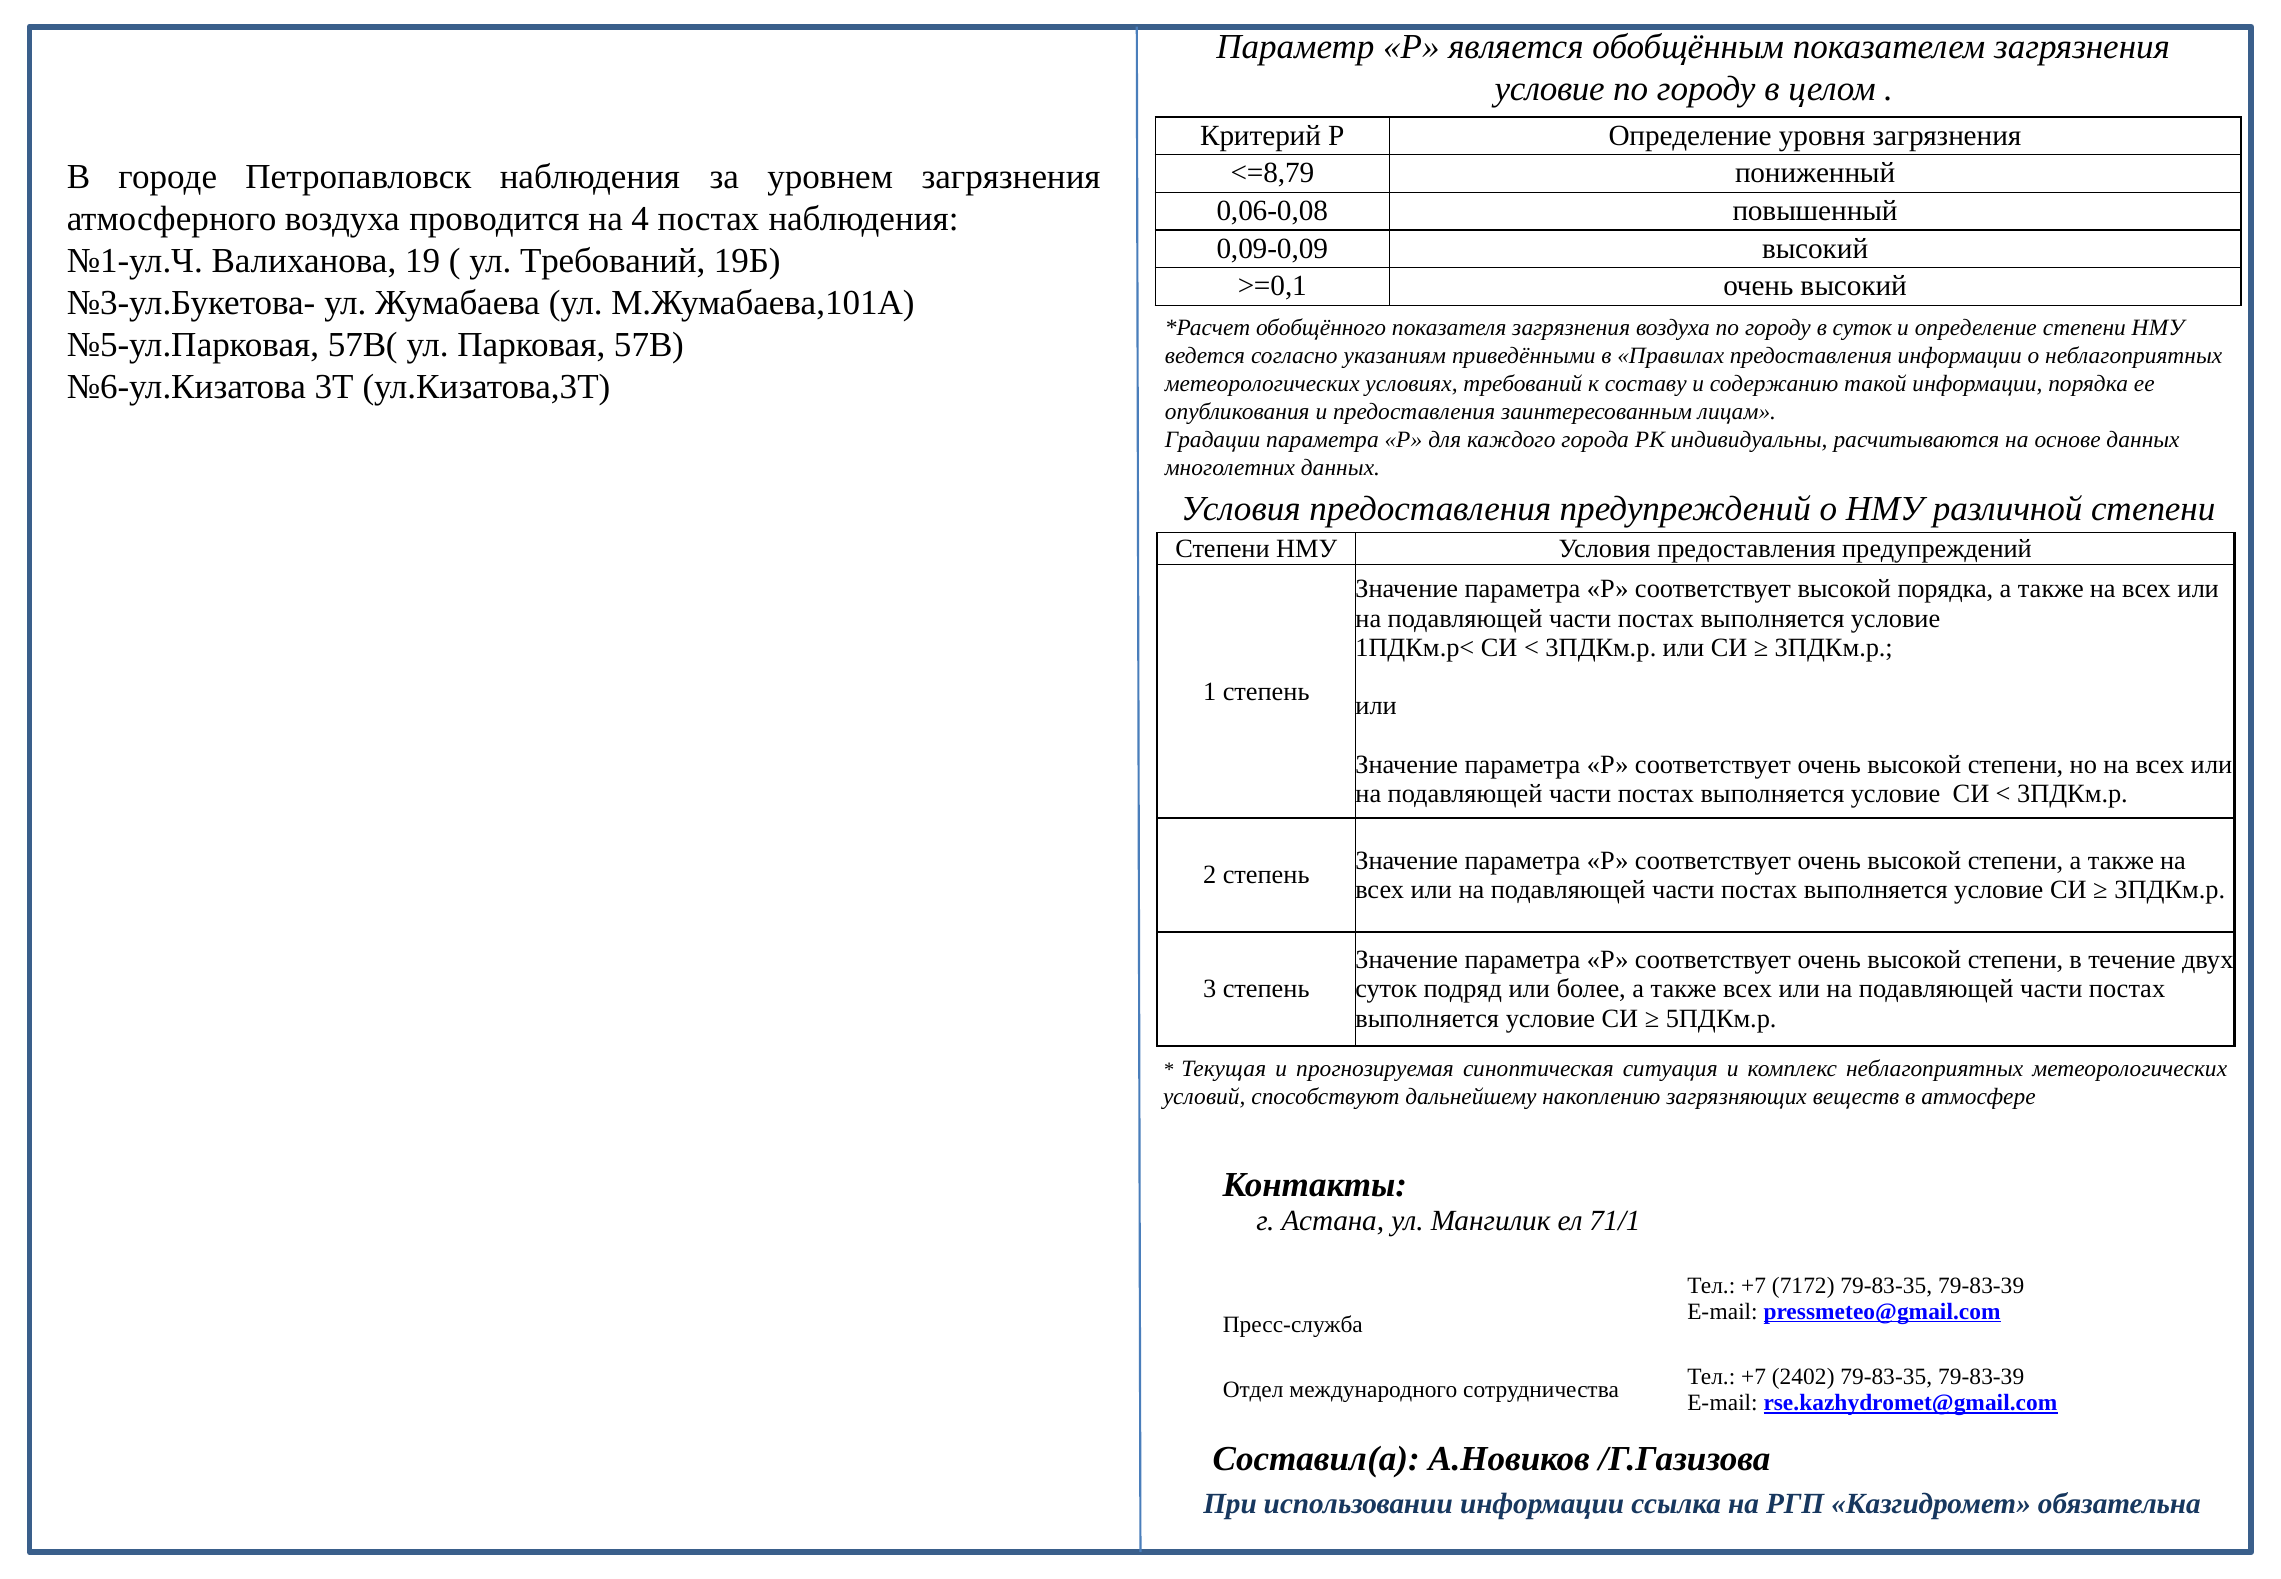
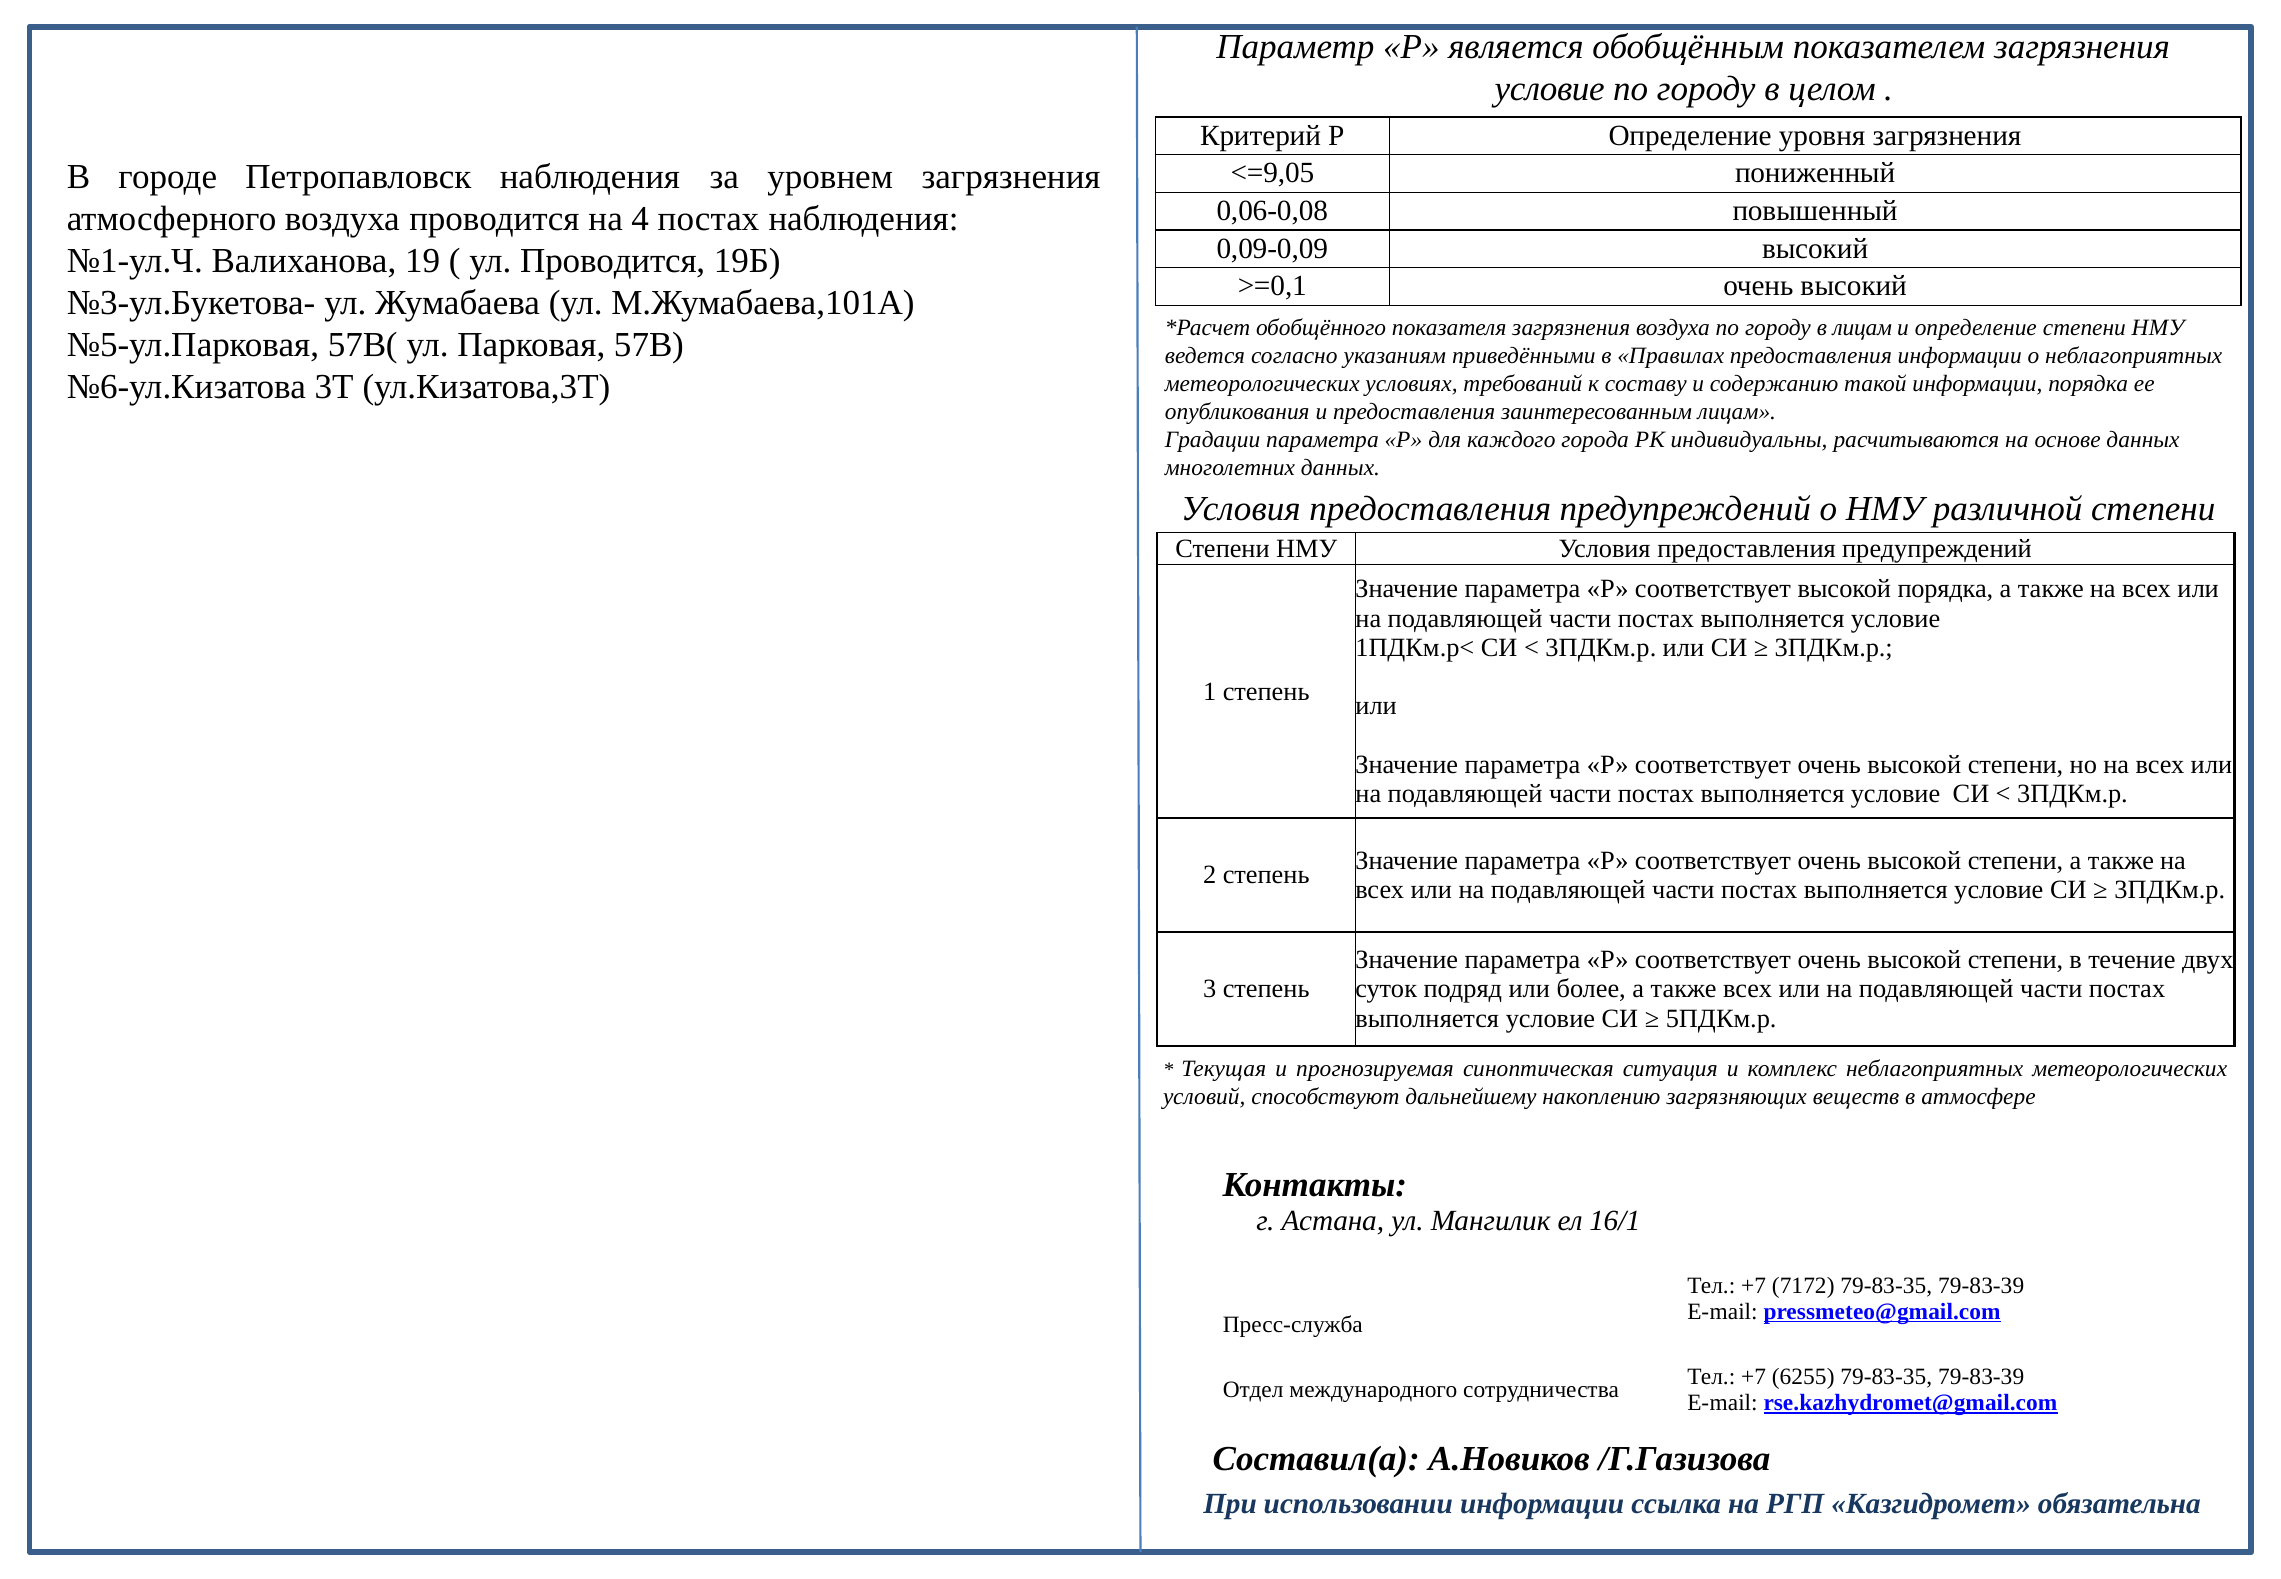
<=8,79: <=8,79 -> <=9,05
ул Требований: Требований -> Проводится
в суток: суток -> лицам
71/1: 71/1 -> 16/1
2402: 2402 -> 6255
